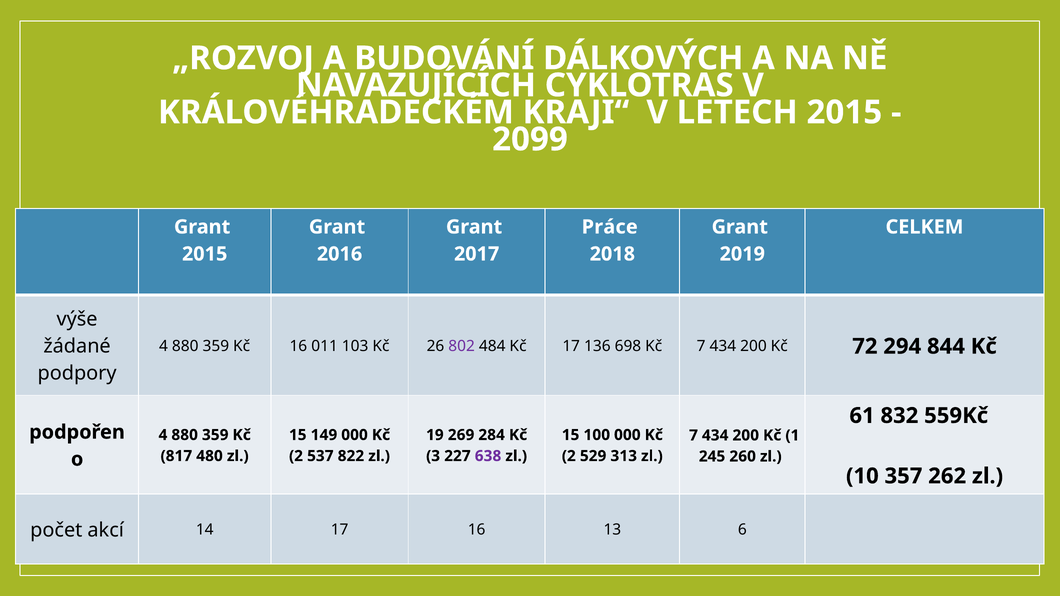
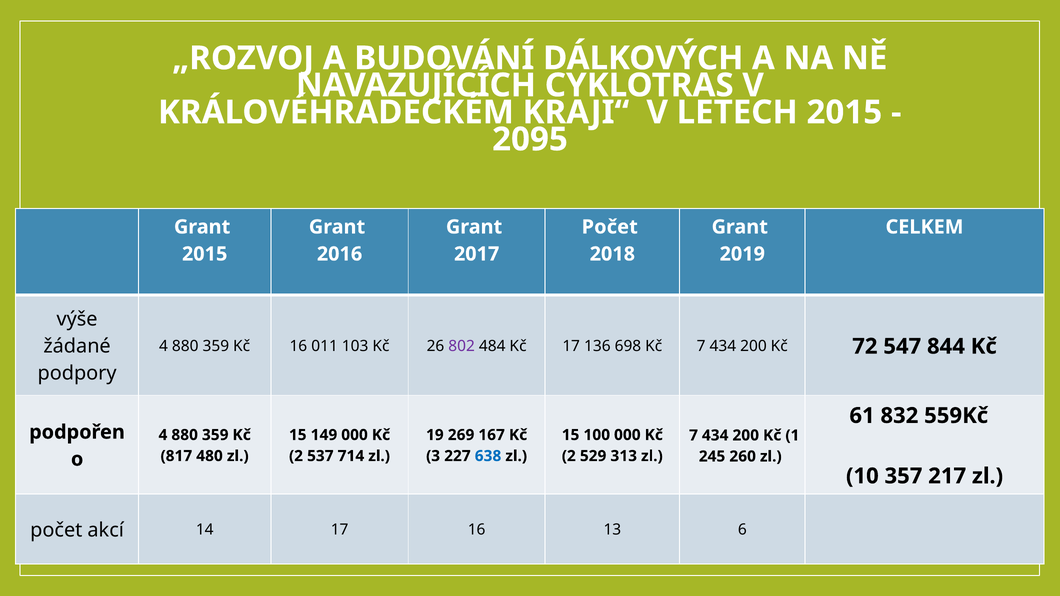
2099: 2099 -> 2095
Práce at (610, 227): Práce -> Počet
294: 294 -> 547
284: 284 -> 167
822: 822 -> 714
638 colour: purple -> blue
262: 262 -> 217
